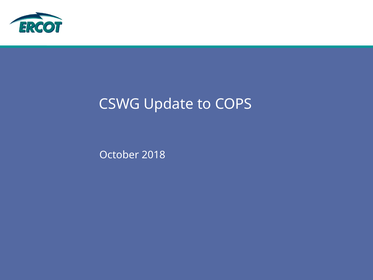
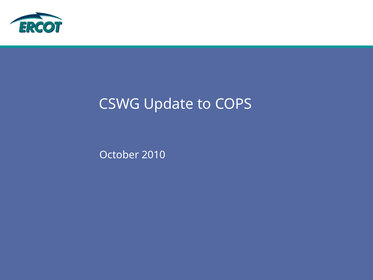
2018: 2018 -> 2010
